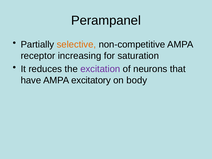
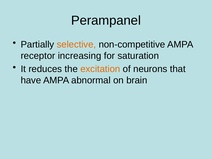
excitation colour: purple -> orange
excitatory: excitatory -> abnormal
body: body -> brain
